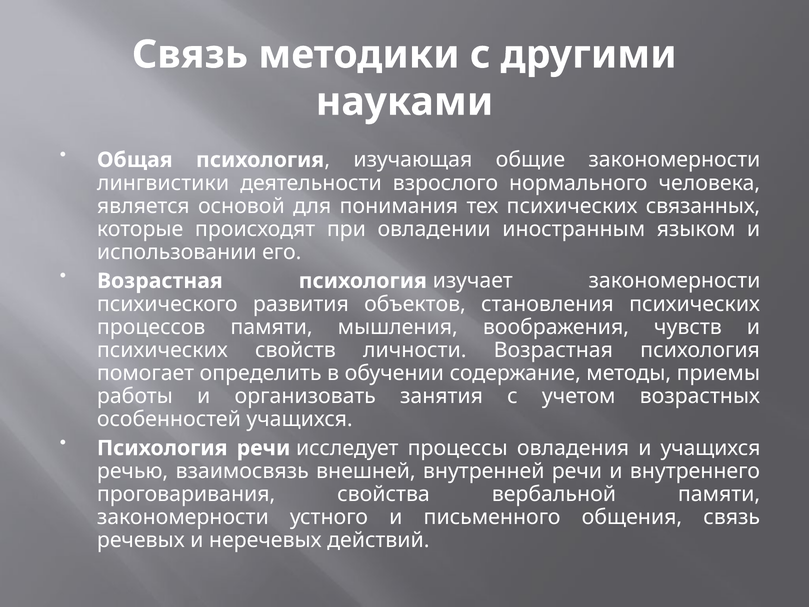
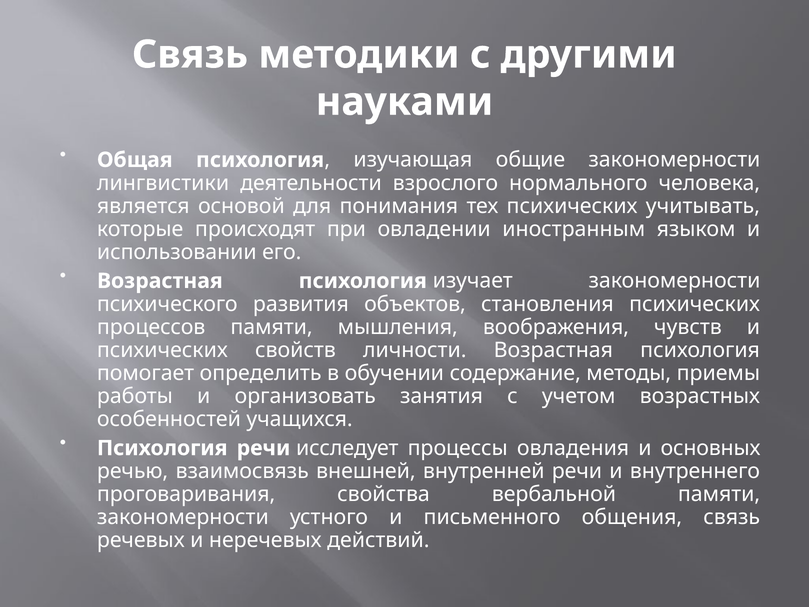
связанных: связанных -> учитывать
и учащихся: учащихся -> основных
